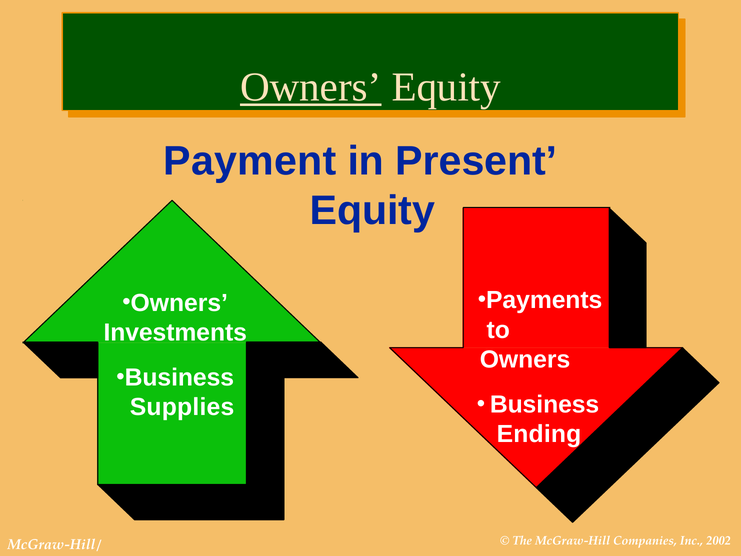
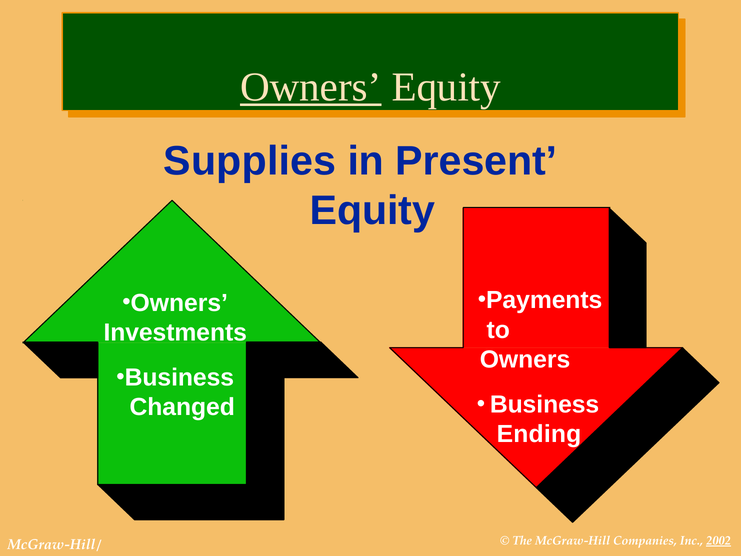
Payment: Payment -> Supplies
Supplies: Supplies -> Changed
2002 underline: none -> present
